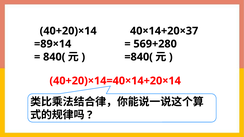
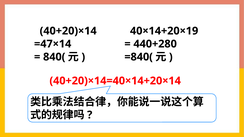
40×14+20×37: 40×14+20×37 -> 40×14+20×19
=89×14: =89×14 -> =47×14
569+280: 569+280 -> 440+280
